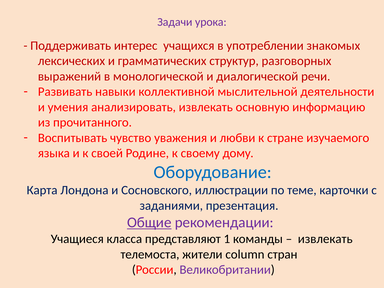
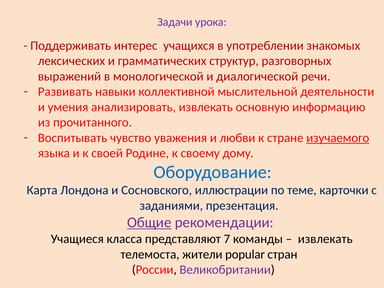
изучаемого underline: none -> present
1: 1 -> 7
column: column -> popular
